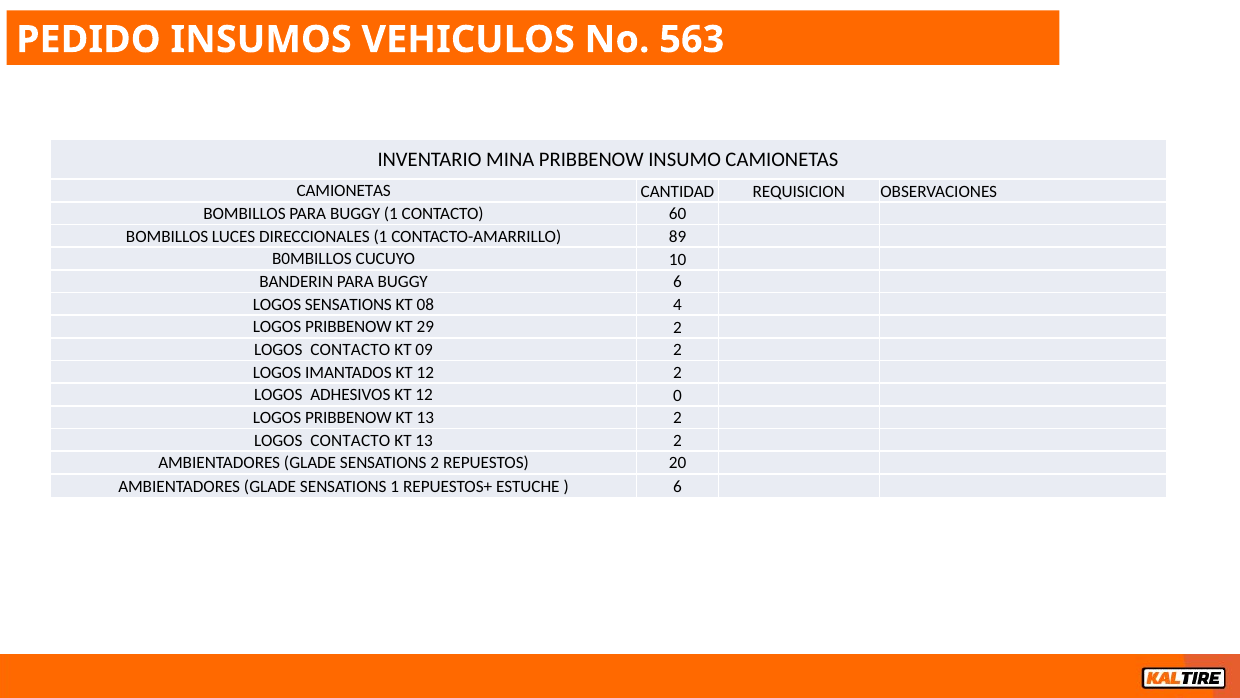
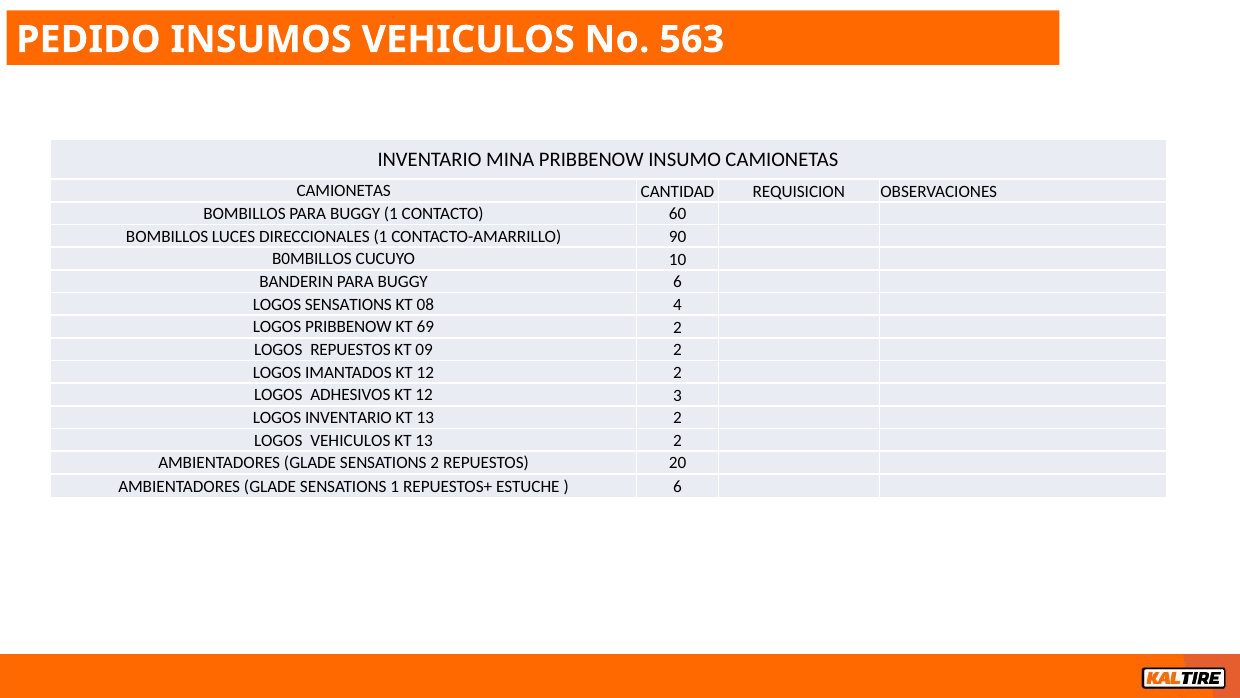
89: 89 -> 90
29: 29 -> 69
CONTACTO at (350, 350): CONTACTO -> REPUESTOS
0: 0 -> 3
PRIBBENOW at (348, 418): PRIBBENOW -> INVENTARIO
CONTACTO at (350, 440): CONTACTO -> VEHICULOS
